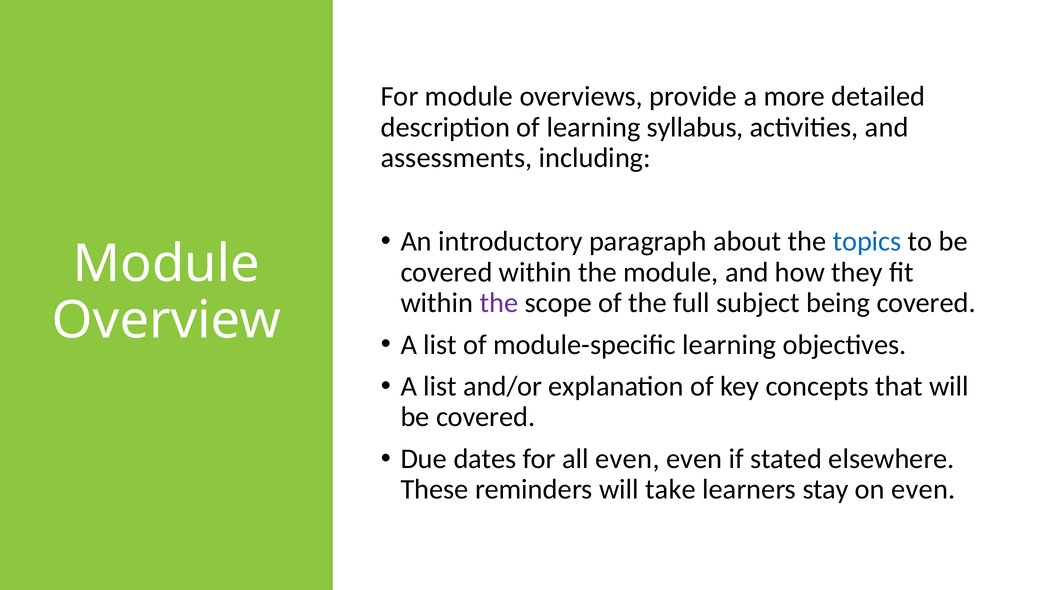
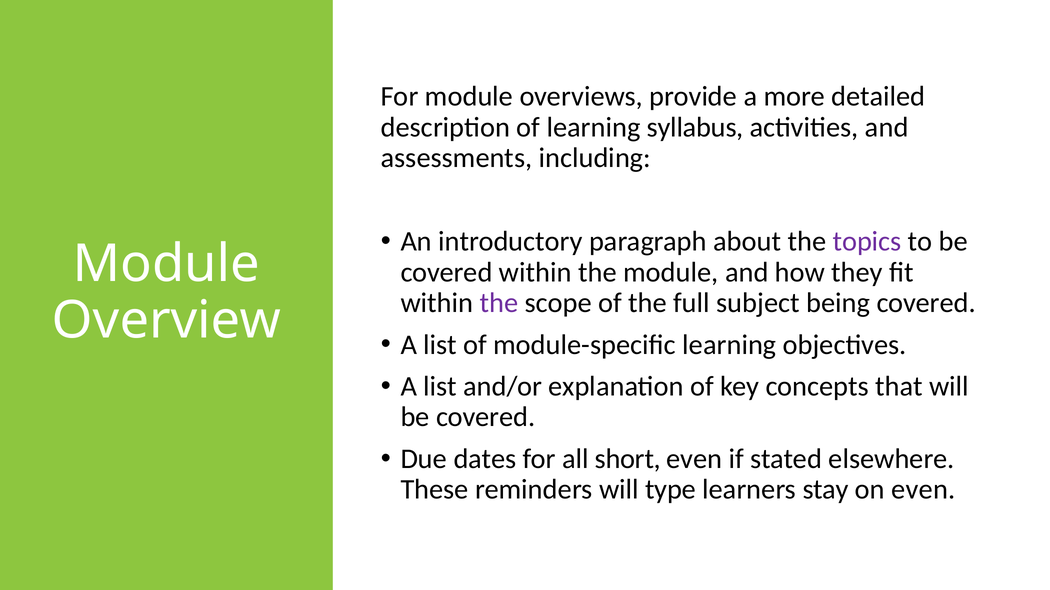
topics colour: blue -> purple
all even: even -> short
take: take -> type
